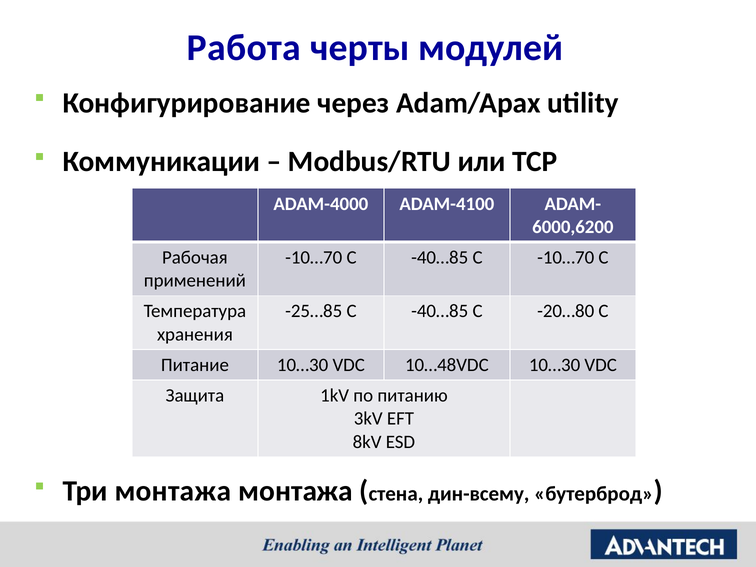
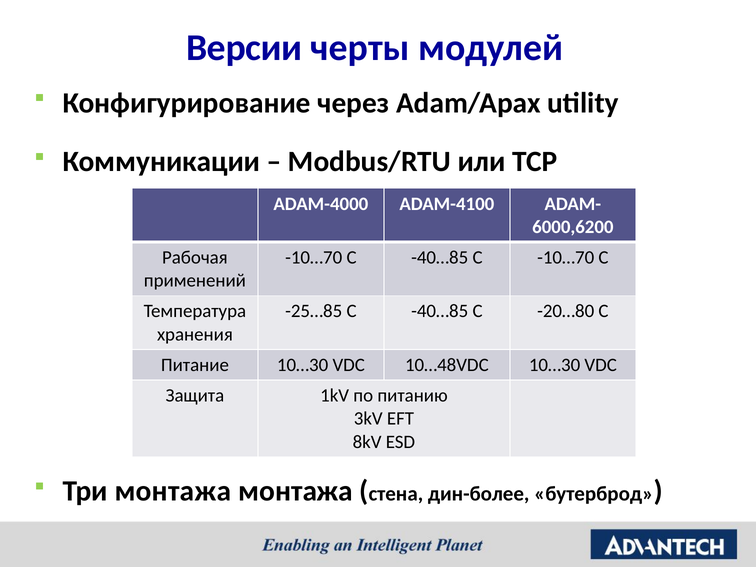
Работа: Работа -> Версии
дин-всему: дин-всему -> дин-более
